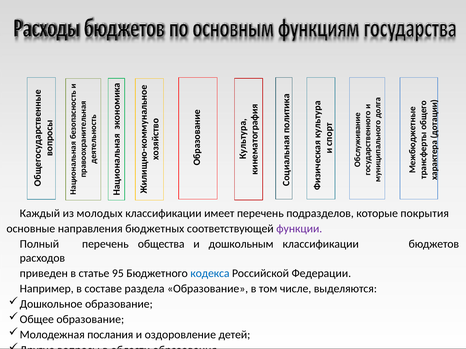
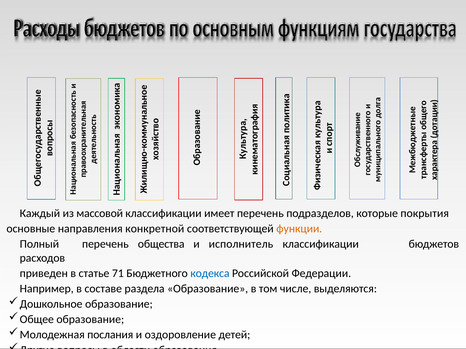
молодых: молодых -> массовой
бюджетных: бюджетных -> конкретной
функции colour: purple -> orange
дошкольным: дошкольным -> исполнитель
95: 95 -> 71
